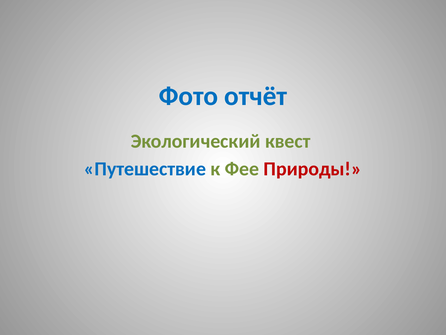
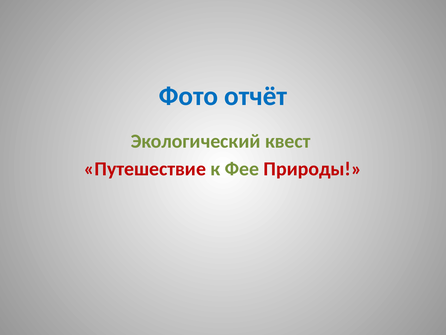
Путешествие colour: blue -> red
